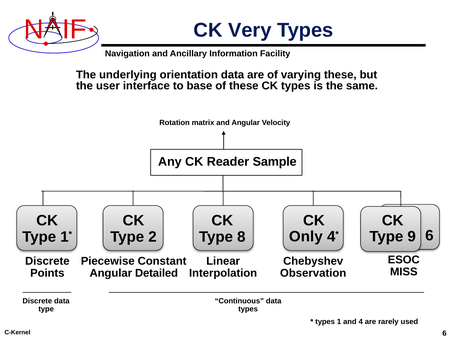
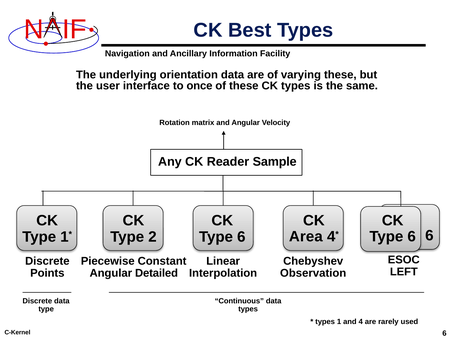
Very: Very -> Best
base: base -> once
Only: Only -> Area
9 at (412, 237): 9 -> 6
8 at (241, 237): 8 -> 6
MISS: MISS -> LEFT
